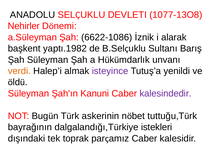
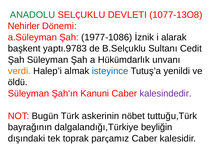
ANADOLU colour: black -> green
6622-1086: 6622-1086 -> 1977-1086
yaptı.1982: yaptı.1982 -> yaptı.9783
Barış: Barış -> Cedit
isteyince colour: purple -> blue
istekleri: istekleri -> beyliğin
